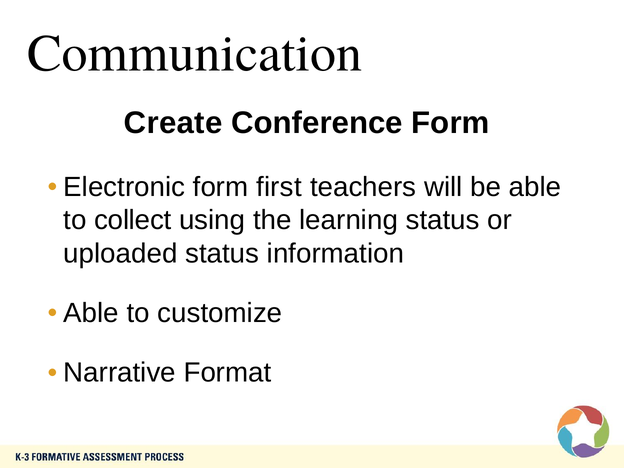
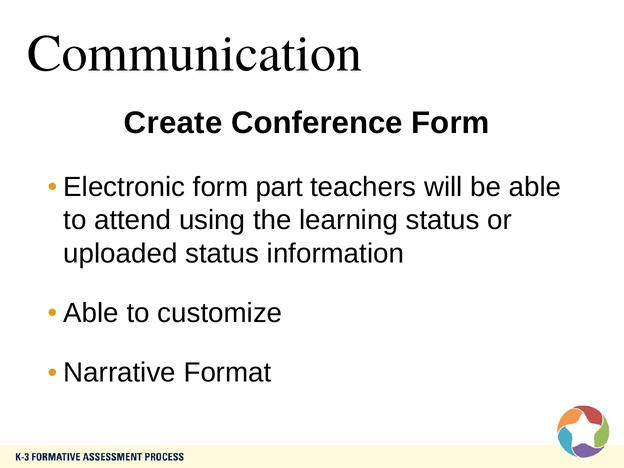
first: first -> part
collect: collect -> attend
